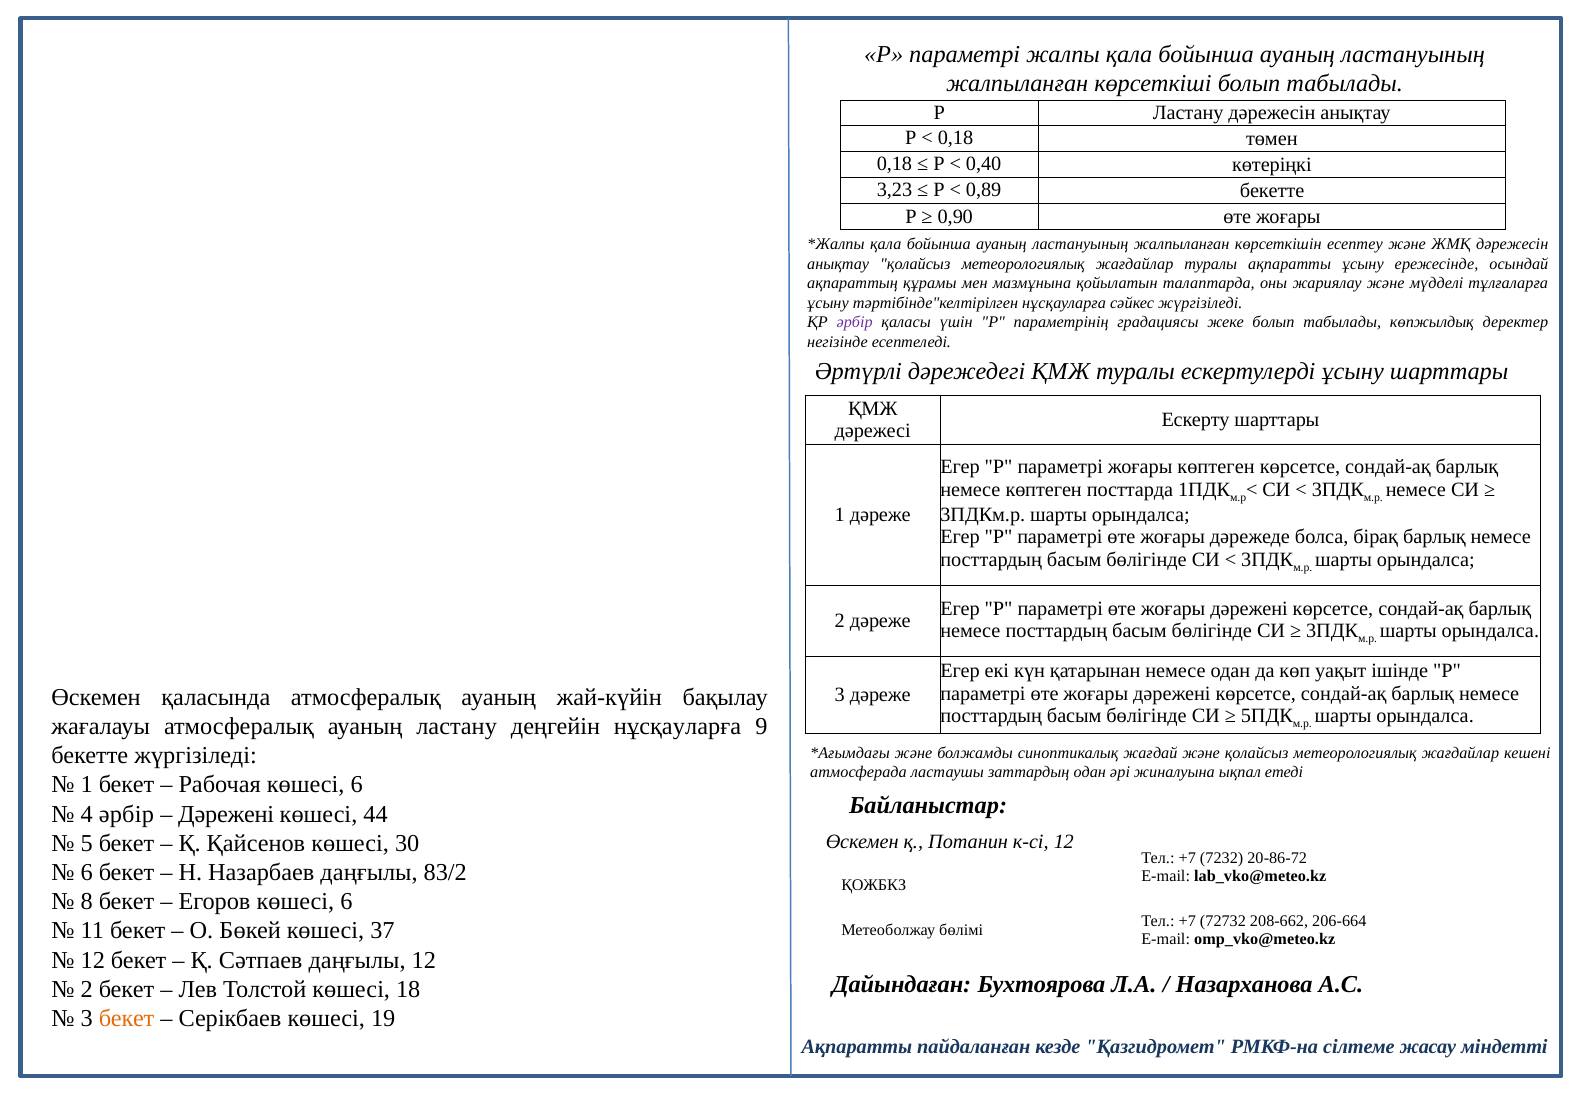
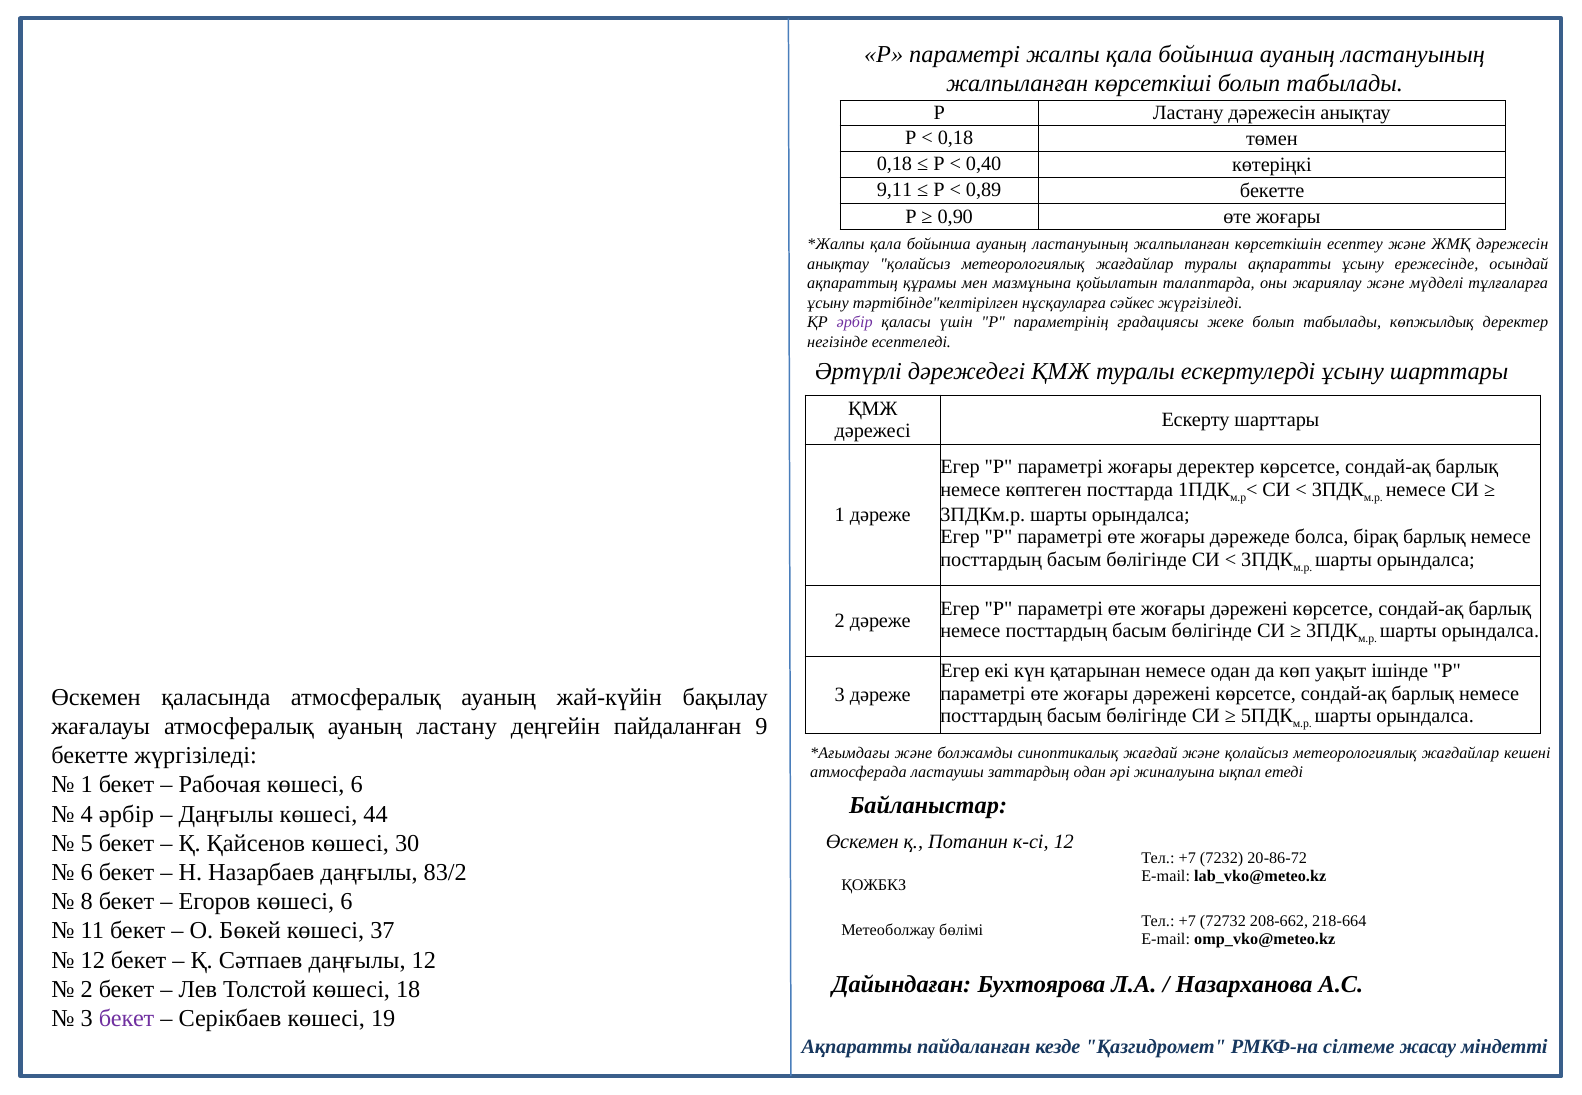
3,23: 3,23 -> 9,11
жоғары көптеген: көптеген -> деректер
деңгейін нұсқауларға: нұсқауларға -> пайдаланған
Дәрежені at (226, 814): Дәрежені -> Даңғылы
206-664: 206-664 -> 218-664
бекет at (127, 1019) colour: orange -> purple
